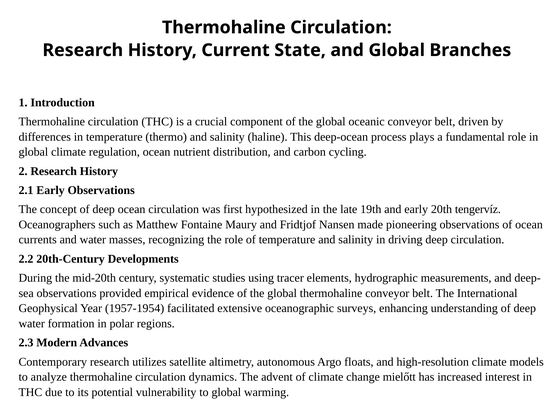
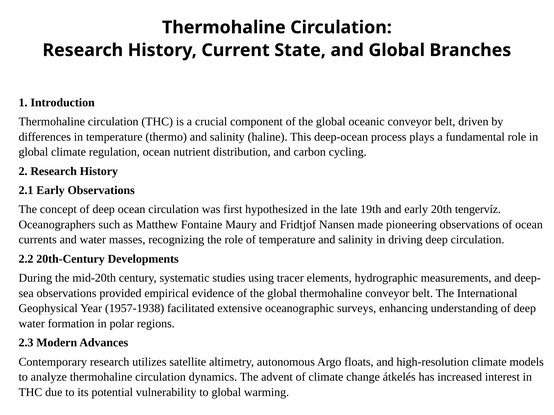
1957-1954: 1957-1954 -> 1957-1938
mielőtt: mielőtt -> átkelés
